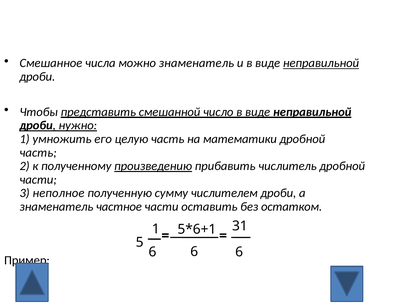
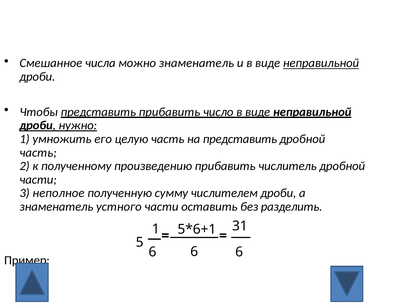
представить смешанной: смешанной -> прибавить
на математики: математики -> представить
произведению underline: present -> none
частное: частное -> устного
остатком: остатком -> разделить
